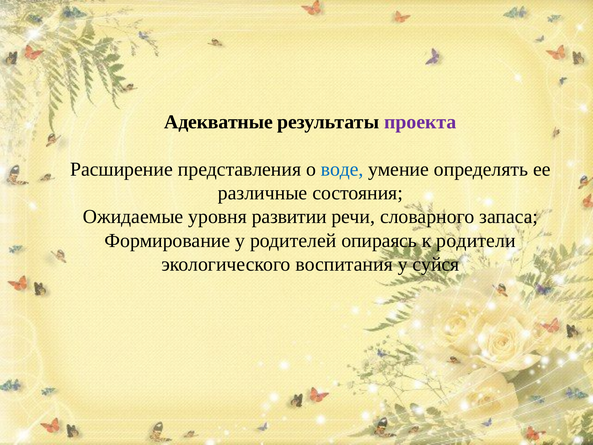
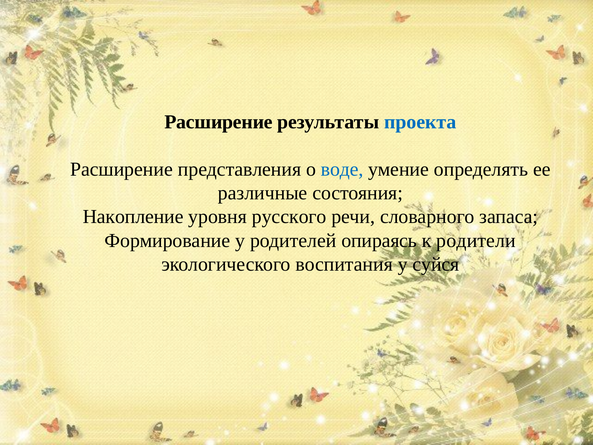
Адекватные at (219, 122): Адекватные -> Расширение
проекта colour: purple -> blue
Ожидаемые: Ожидаемые -> Накопление
развитии: развитии -> русского
